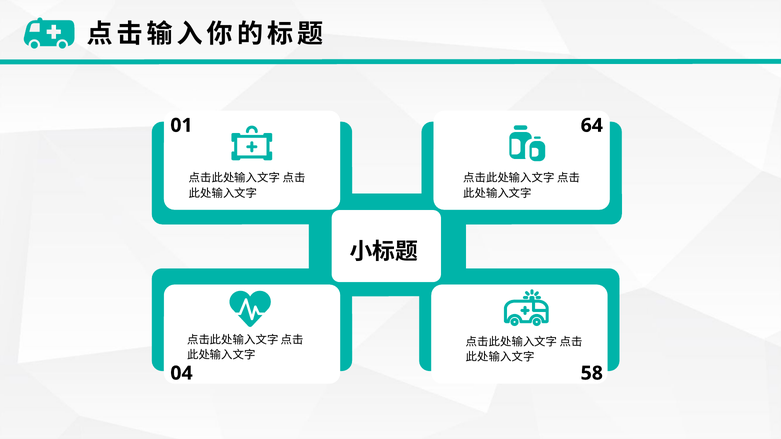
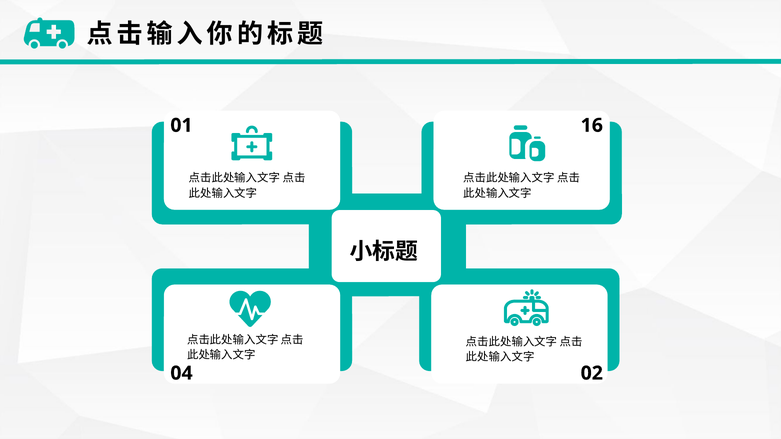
64: 64 -> 16
58: 58 -> 02
